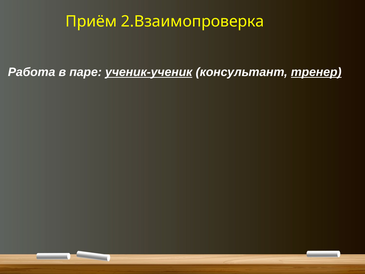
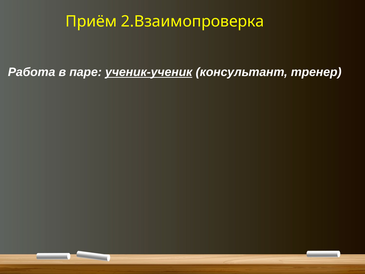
тренер underline: present -> none
